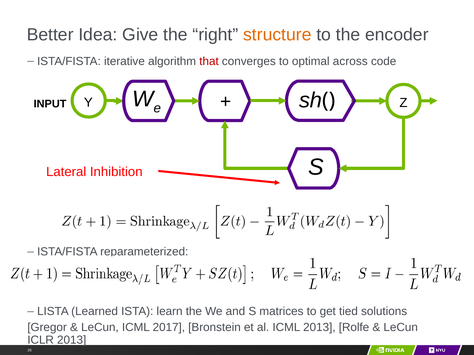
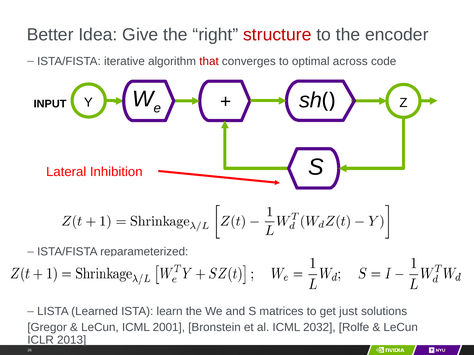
structure colour: orange -> red
tied: tied -> just
2017: 2017 -> 2001
ICML 2013: 2013 -> 2032
